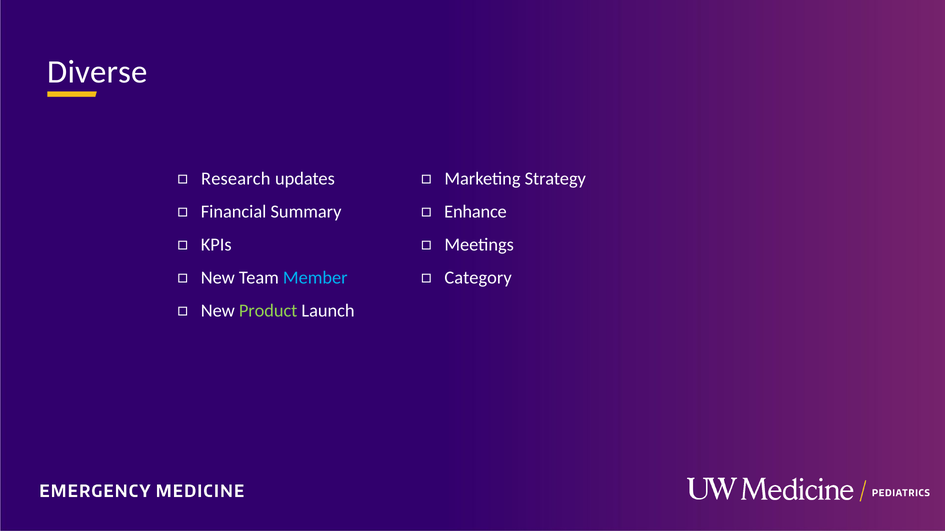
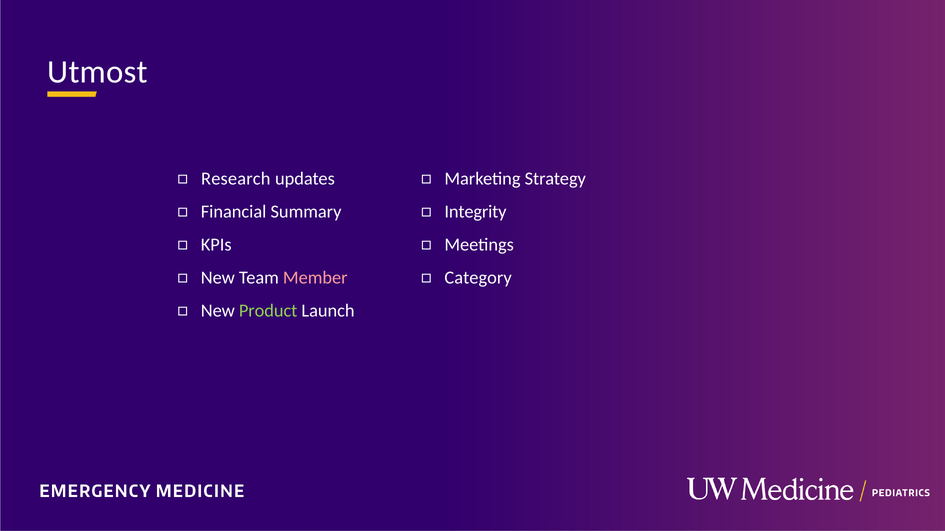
Diverse: Diverse -> Utmost
Enhance: Enhance -> Integrity
Member colour: light blue -> pink
